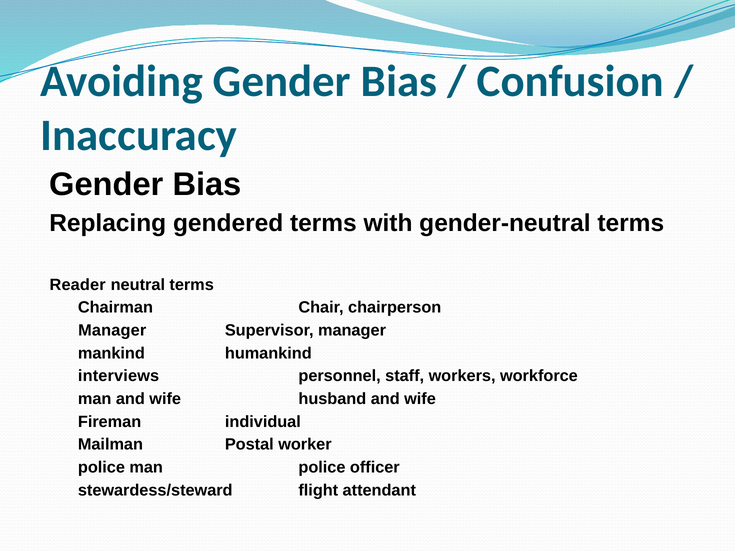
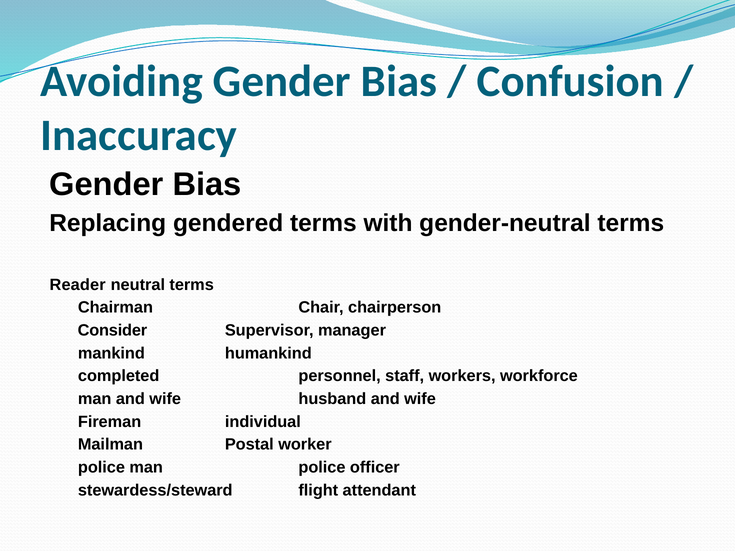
Manager at (112, 331): Manager -> Consider
interviews: interviews -> completed
